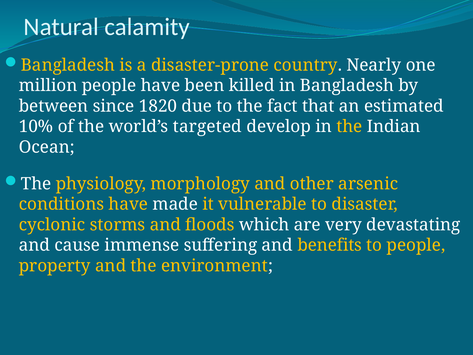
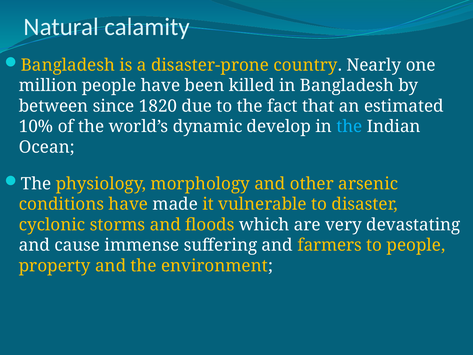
targeted: targeted -> dynamic
the at (349, 126) colour: yellow -> light blue
benefits: benefits -> farmers
